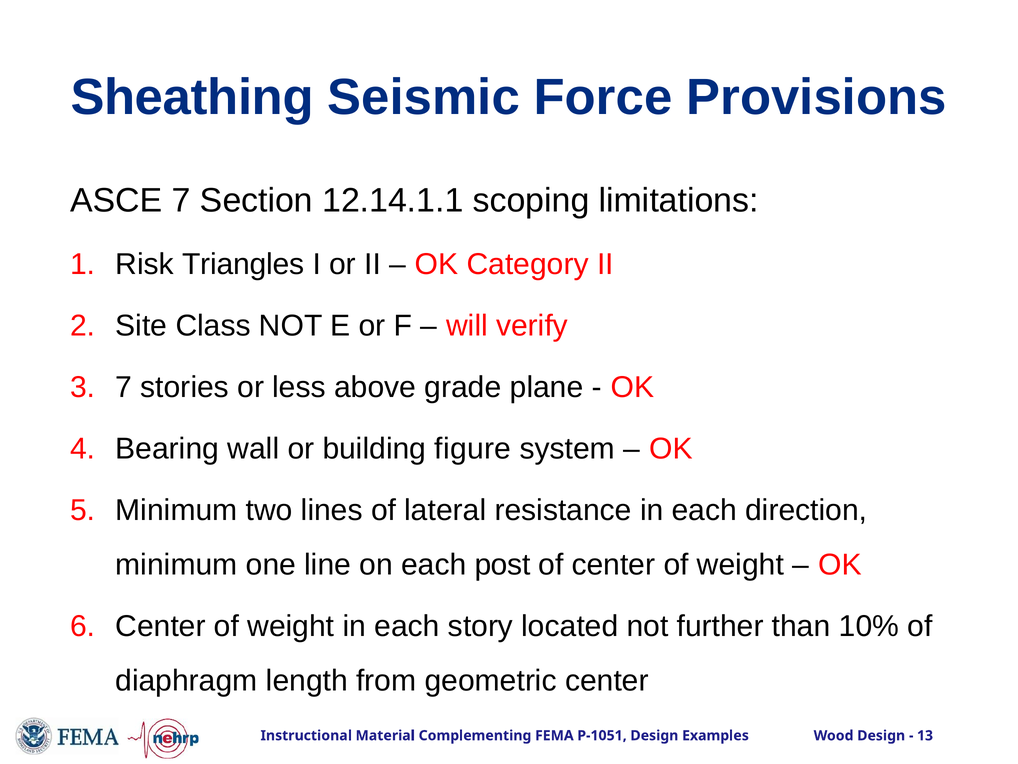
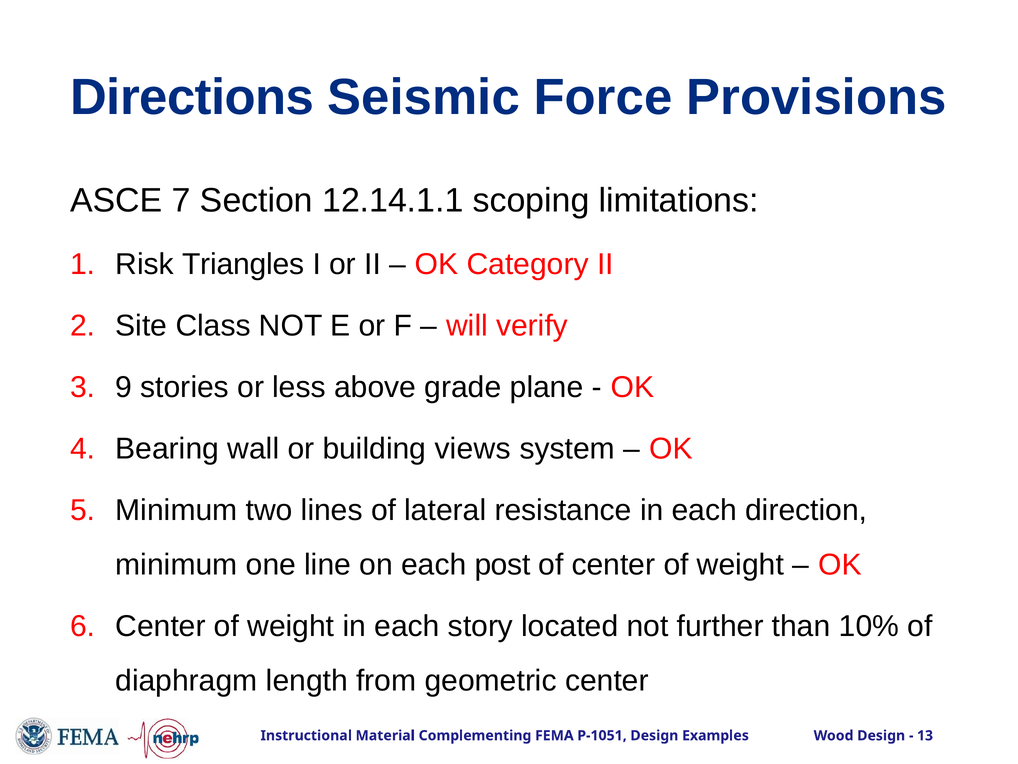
Sheathing: Sheathing -> Directions
3 7: 7 -> 9
figure: figure -> views
